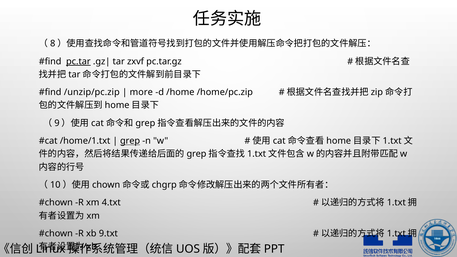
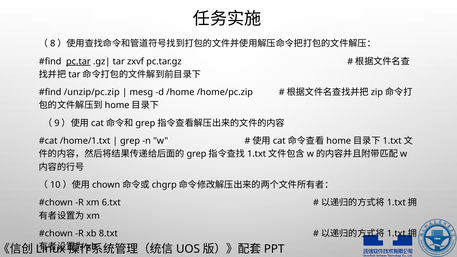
more: more -> mesg
grep underline: present -> none
4.txt: 4.txt -> 6.txt
9.txt: 9.txt -> 8.txt
